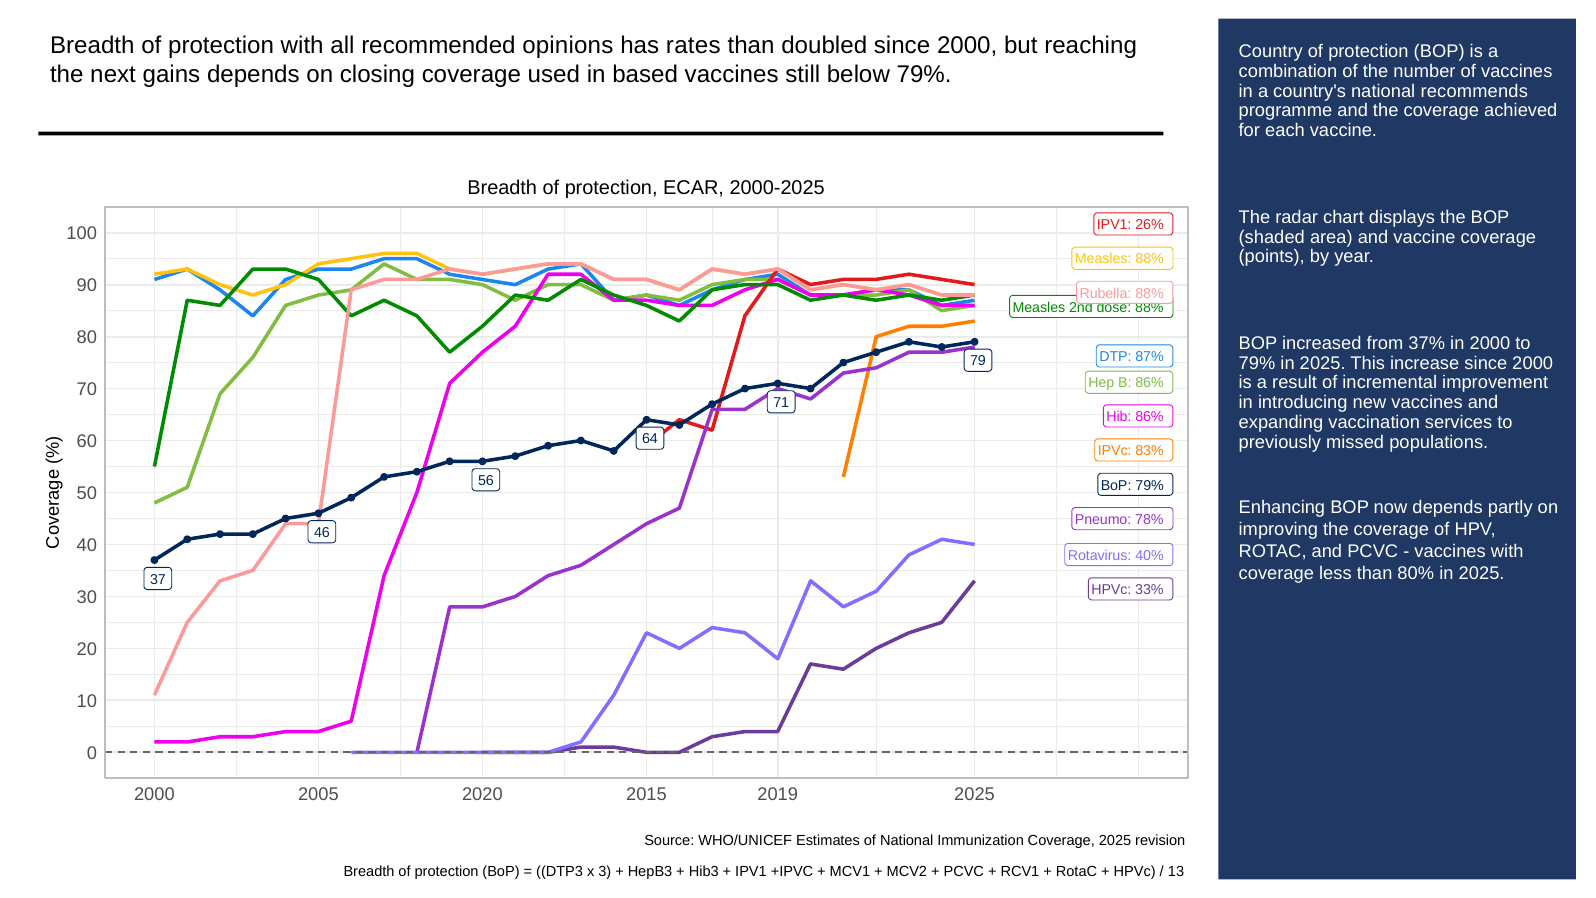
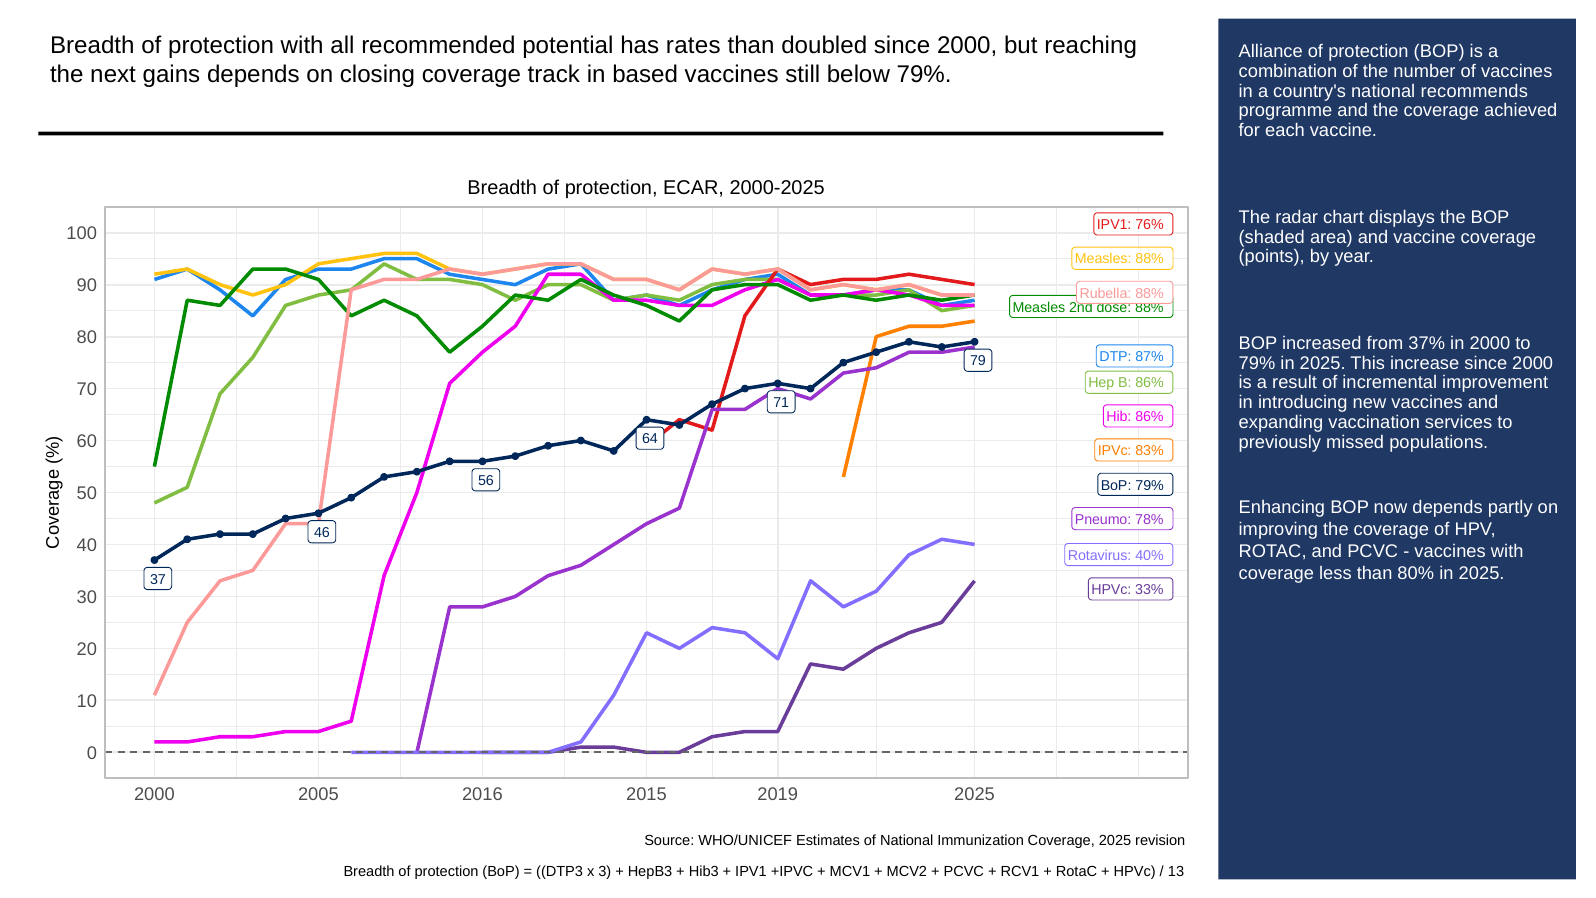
opinions: opinions -> potential
Country: Country -> Alliance
used: used -> track
26%: 26% -> 76%
2020: 2020 -> 2016
